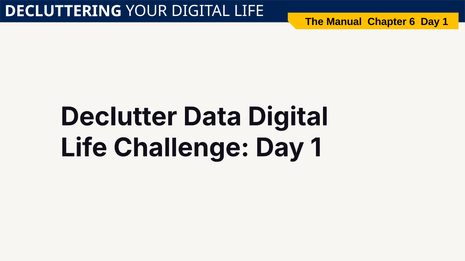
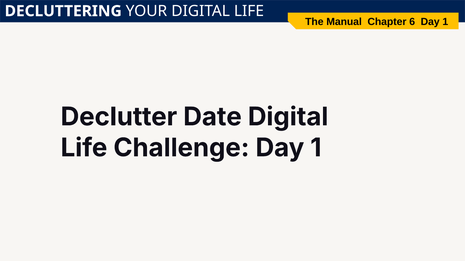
Data: Data -> Date
